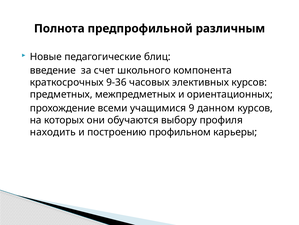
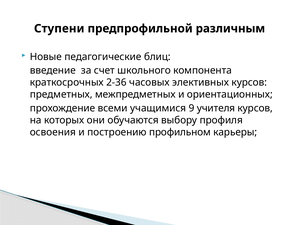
Полнота: Полнота -> Ступени
9-36: 9-36 -> 2-36
данном: данном -> учителя
находить: находить -> освоения
